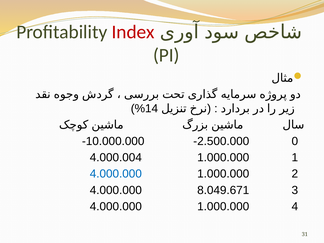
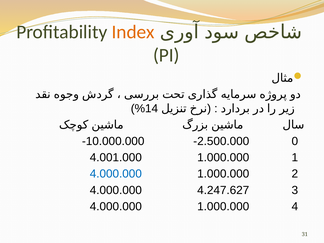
Index colour: red -> orange
4.000.004: 4.000.004 -> 4.001.000
8.049.671: 8.049.671 -> 4.247.627
